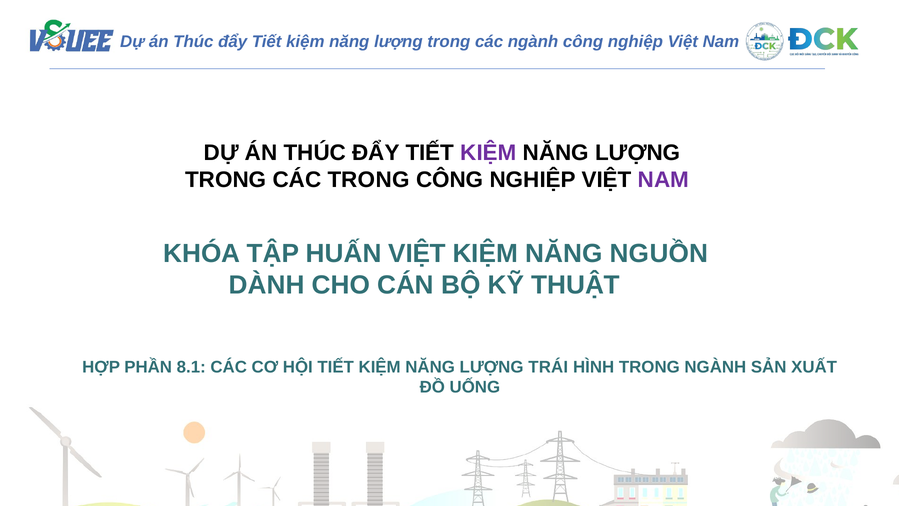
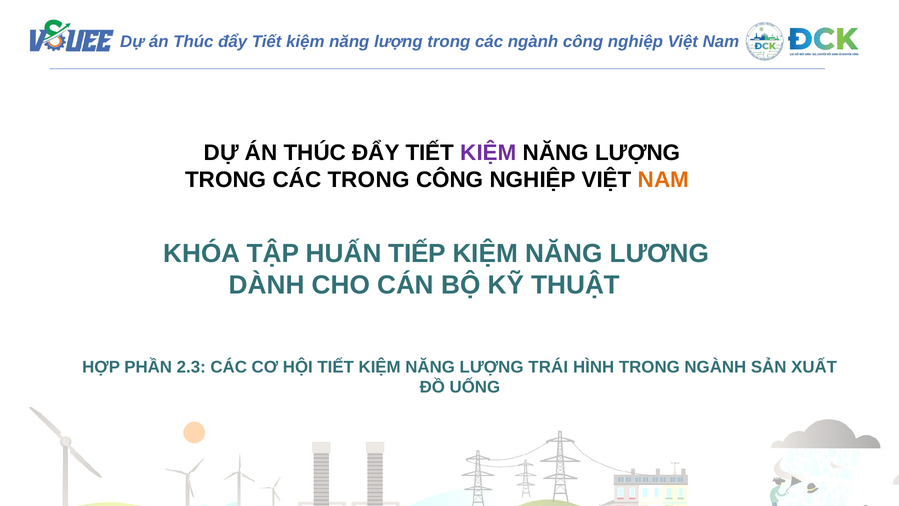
NAM at (663, 180) colour: purple -> orange
HUẤN VIỆT: VIỆT -> TIẾP
NGUỒN: NGUỒN -> LƯƠNG
8.1: 8.1 -> 2.3
